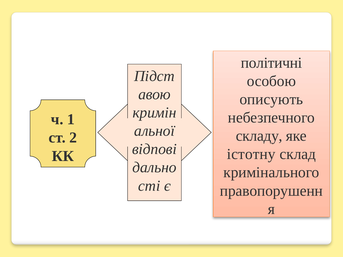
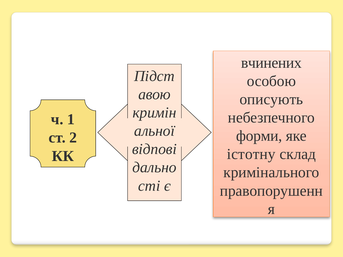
політичні: політичні -> вчинених
складу: складу -> форми
